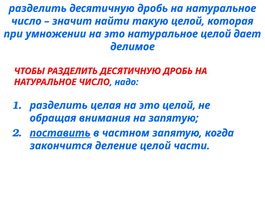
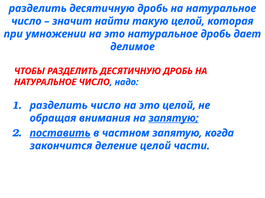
натуральное целой: целой -> дробь
разделить целая: целая -> число
запятую at (174, 119) underline: none -> present
